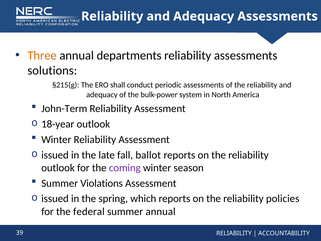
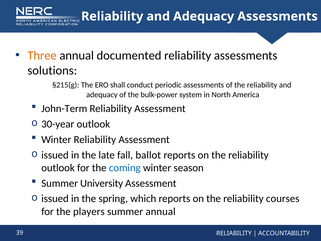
departments: departments -> documented
18-year: 18-year -> 30-year
coming colour: purple -> blue
Violations: Violations -> University
policies: policies -> courses
federal: federal -> players
